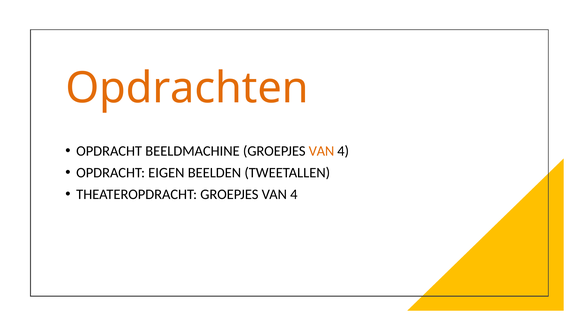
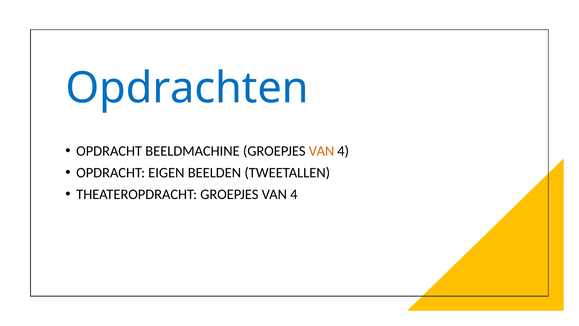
Opdrachten colour: orange -> blue
